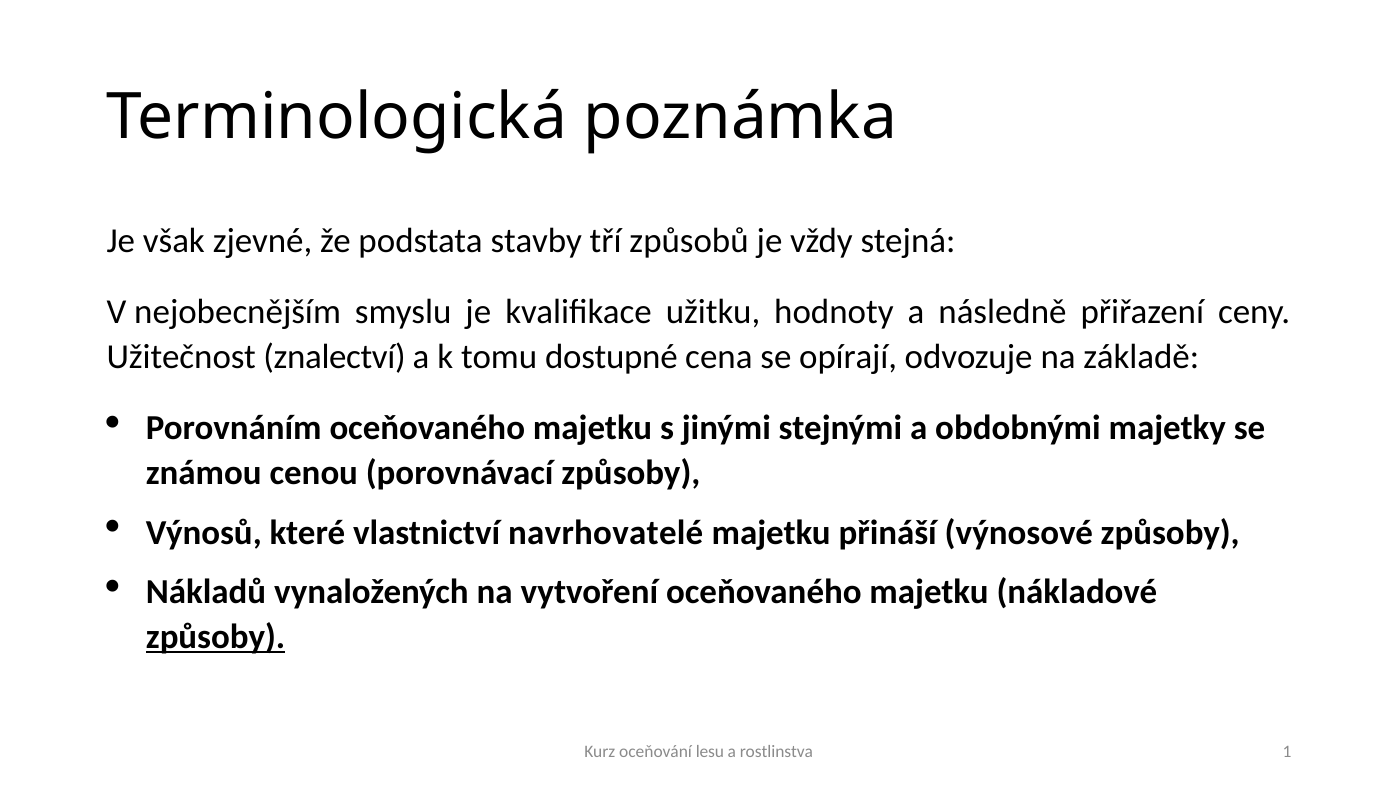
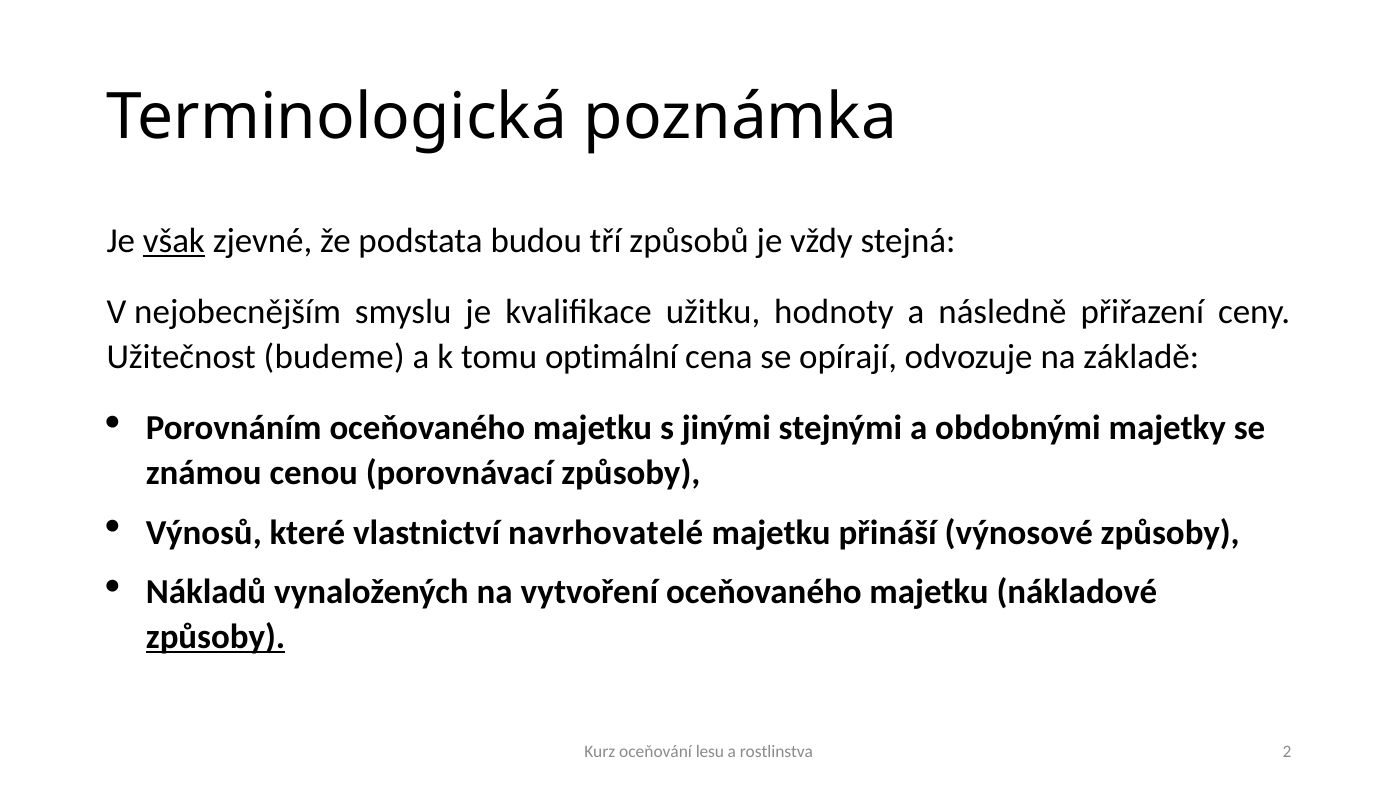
však underline: none -> present
stavby: stavby -> budou
znalectví: znalectví -> budeme
dostupné: dostupné -> optimální
1: 1 -> 2
